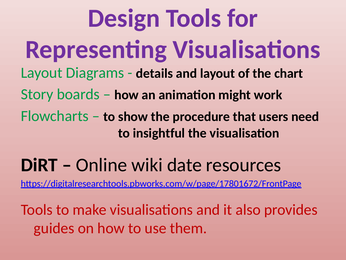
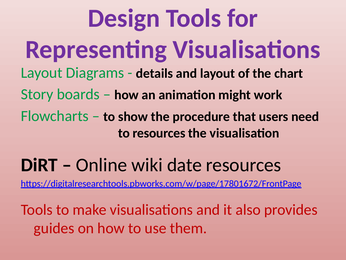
to insightful: insightful -> resources
